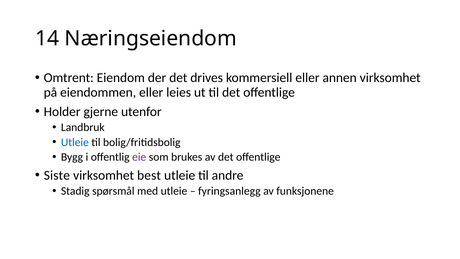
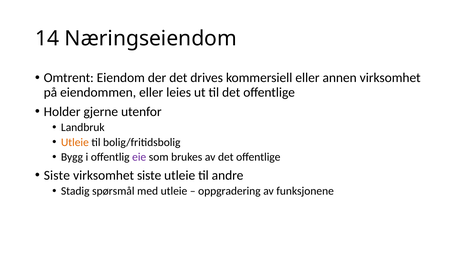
Utleie at (75, 142) colour: blue -> orange
virksomhet best: best -> siste
fyringsanlegg: fyringsanlegg -> oppgradering
